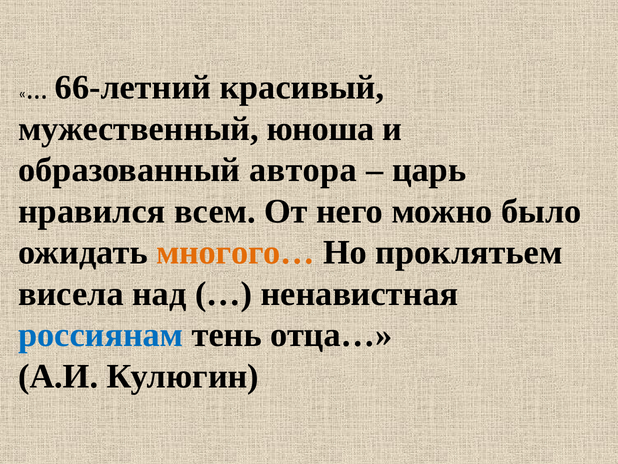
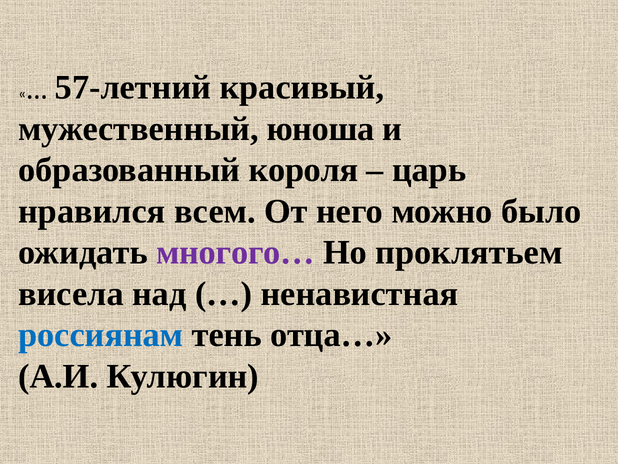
66-летний: 66-летний -> 57-летний
автора: автора -> короля
многого… colour: orange -> purple
